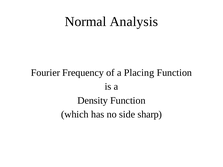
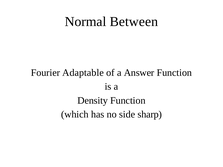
Analysis: Analysis -> Between
Frequency: Frequency -> Adaptable
Placing: Placing -> Answer
